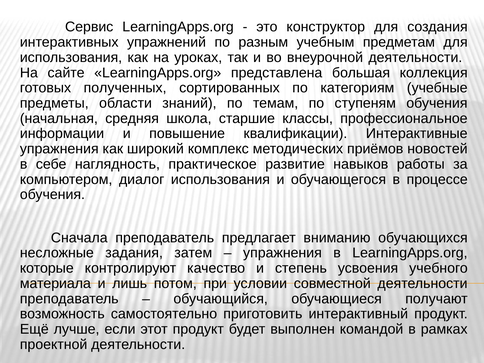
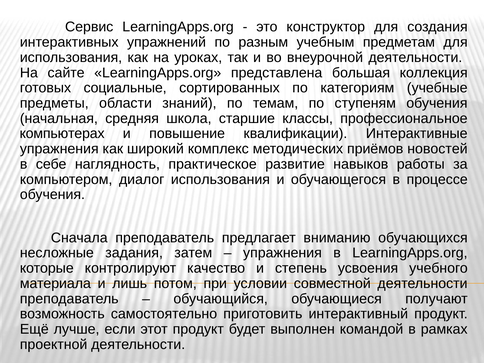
полученных: полученных -> социальные
информации: информации -> компьютерах
